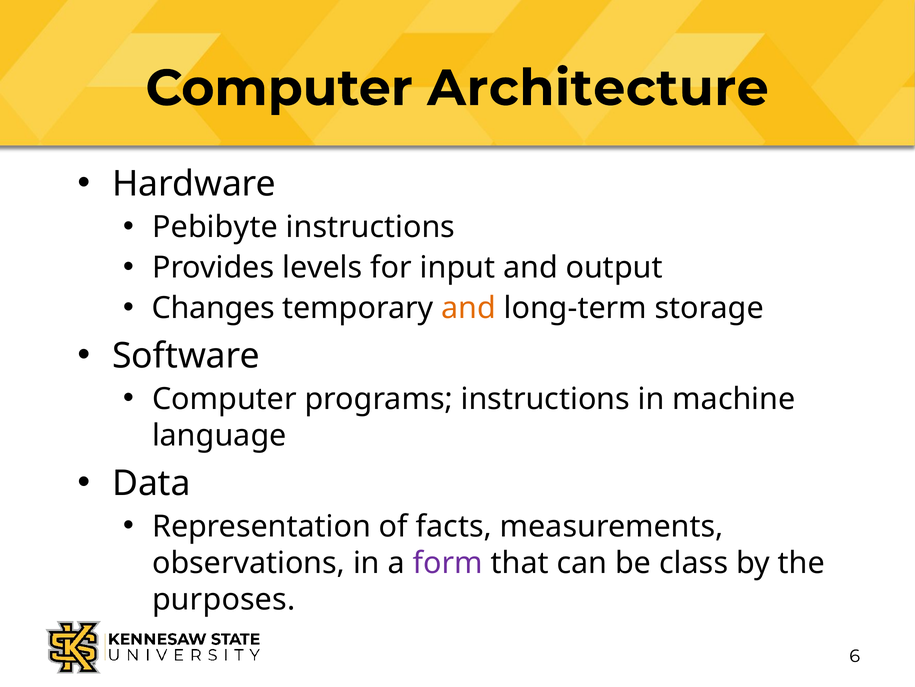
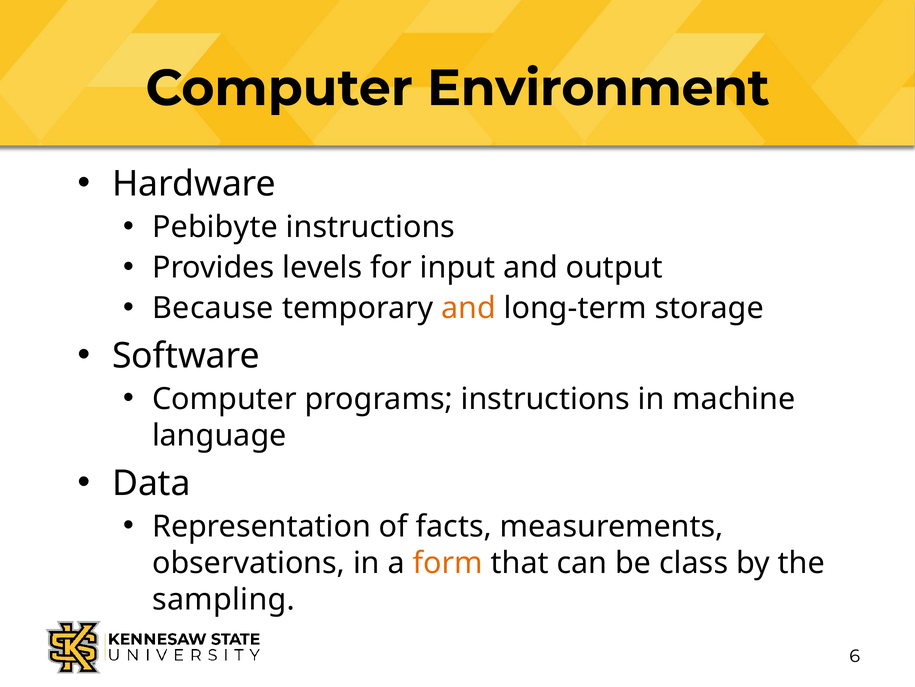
Architecture: Architecture -> Environment
Changes: Changes -> Because
form colour: purple -> orange
purposes: purposes -> sampling
